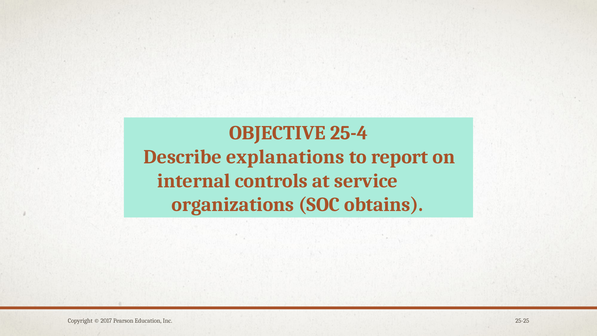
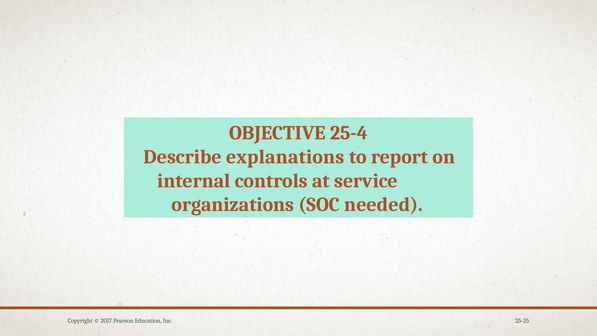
obtains: obtains -> needed
